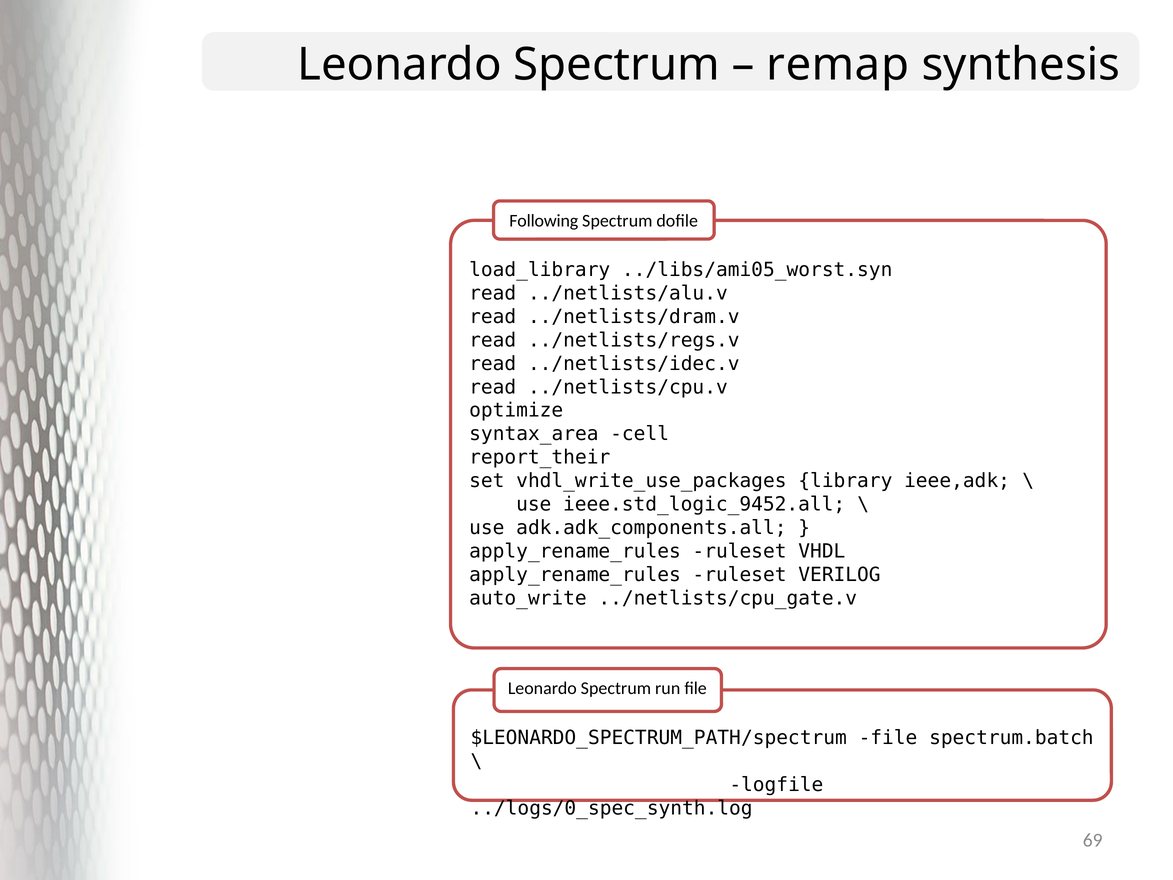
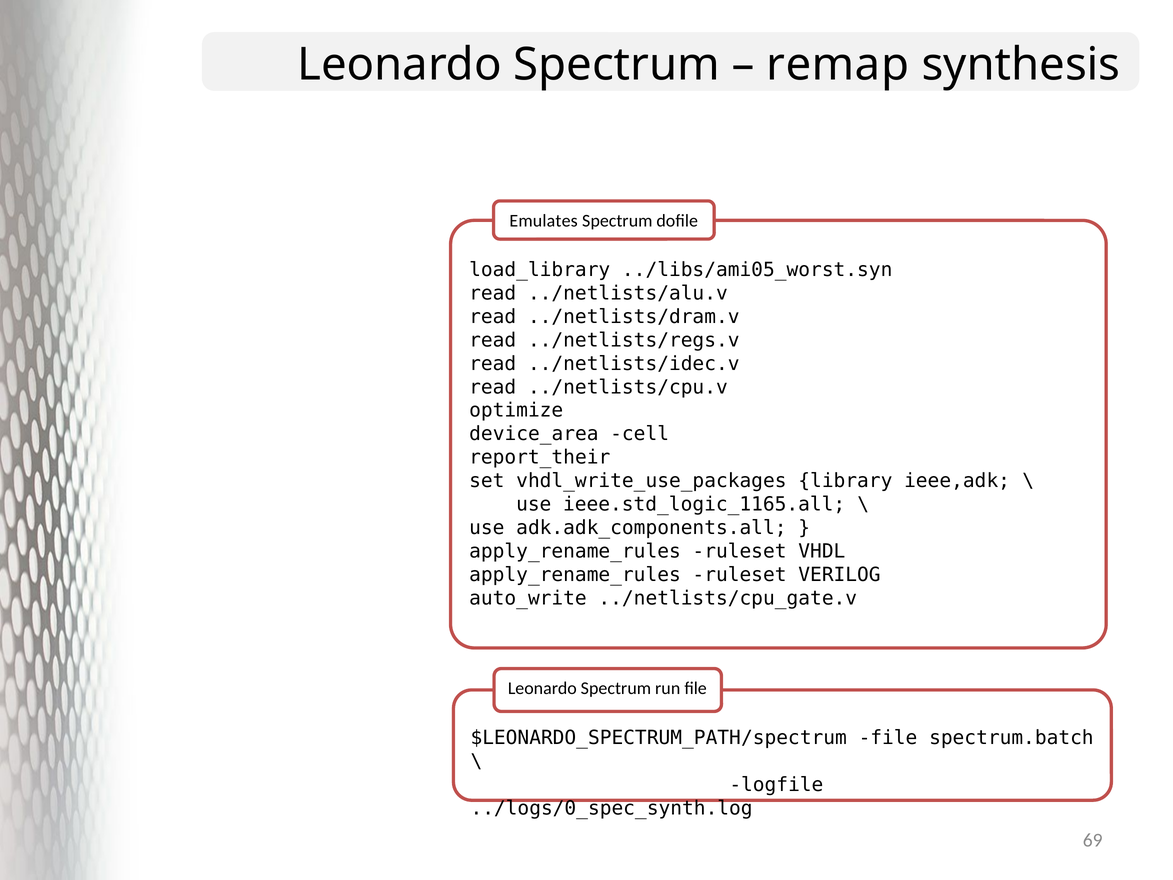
Following: Following -> Emulates
syntax_area: syntax_area -> device_area
ieee.std_logic_9452.all: ieee.std_logic_9452.all -> ieee.std_logic_1165.all
